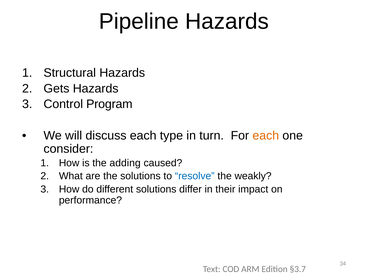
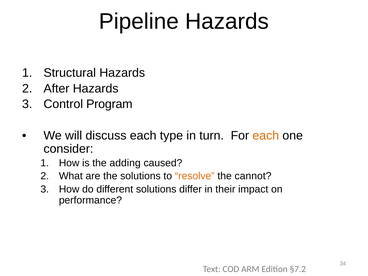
Gets: Gets -> After
resolve colour: blue -> orange
weakly: weakly -> cannot
§3.7: §3.7 -> §7.2
